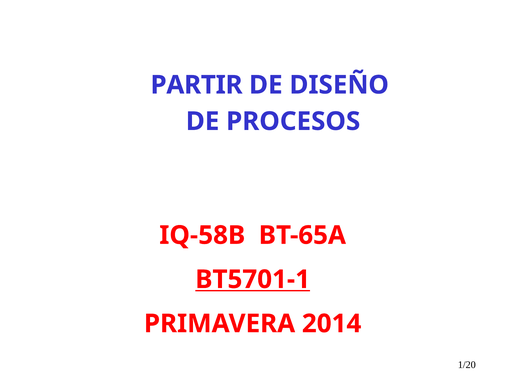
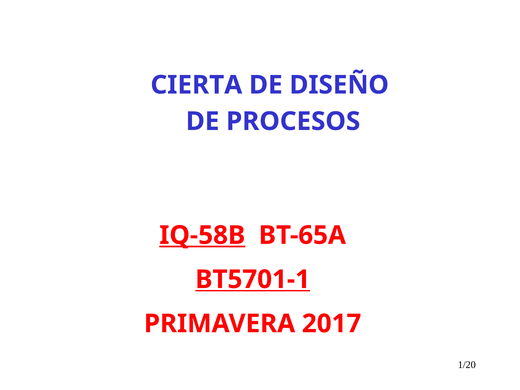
PARTIR: PARTIR -> CIERTA
IQ-58B underline: none -> present
2014: 2014 -> 2017
